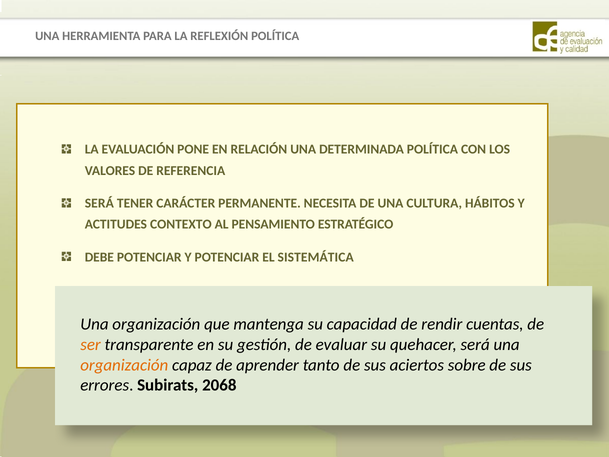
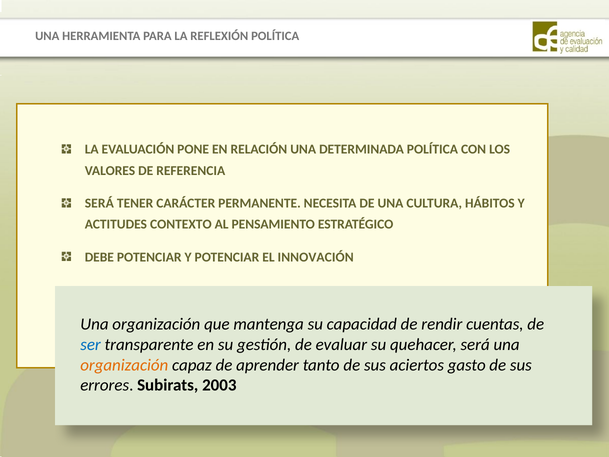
SISTEMÁTICA: SISTEMÁTICA -> INNOVACIÓN
ser colour: orange -> blue
sobre: sobre -> gasto
2068: 2068 -> 2003
